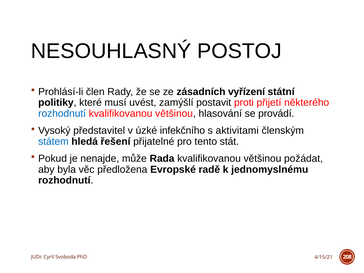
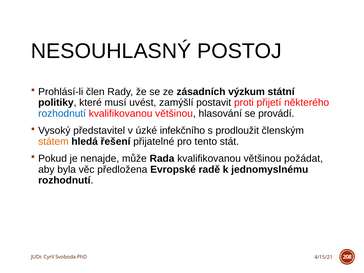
vyřízení: vyřízení -> výzkum
aktivitami: aktivitami -> prodloužit
státem colour: blue -> orange
